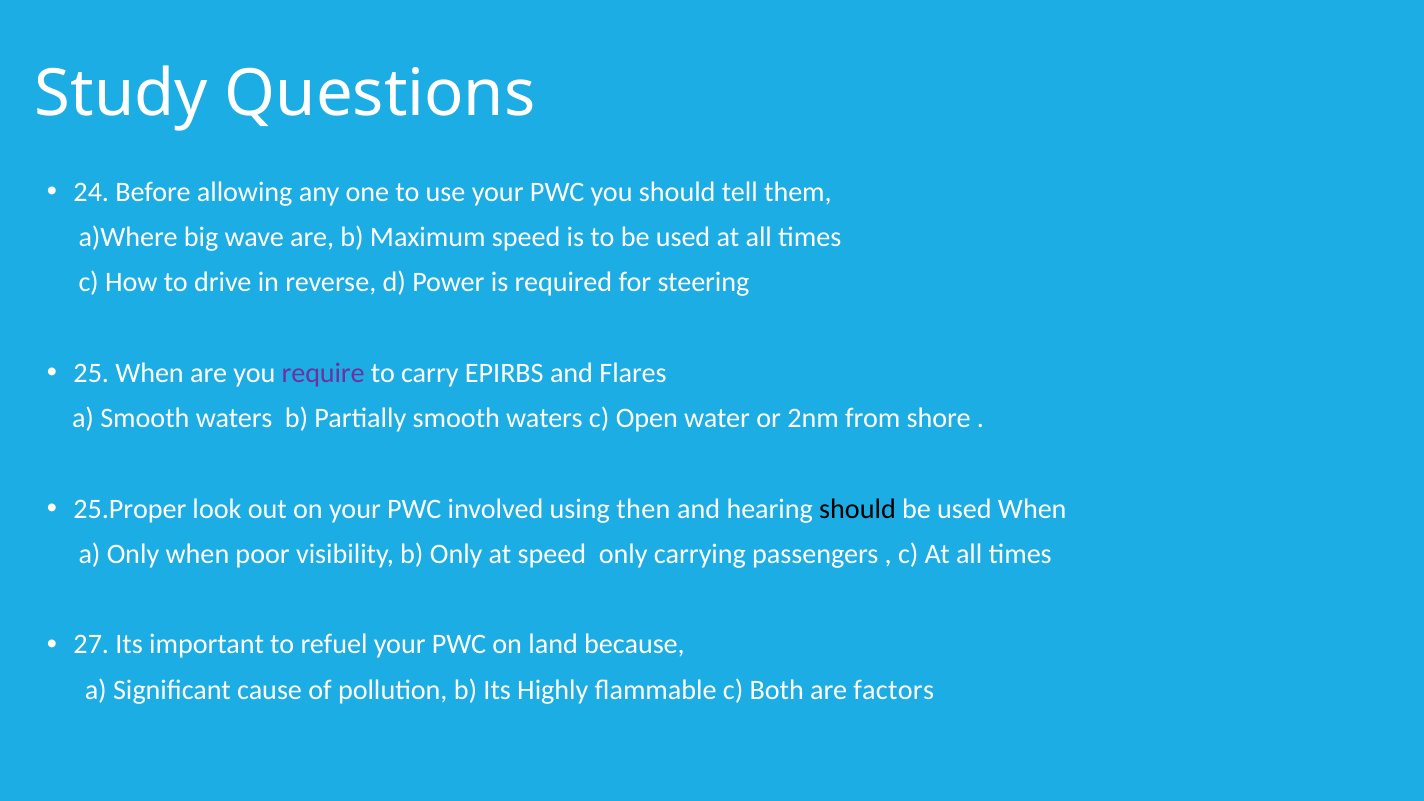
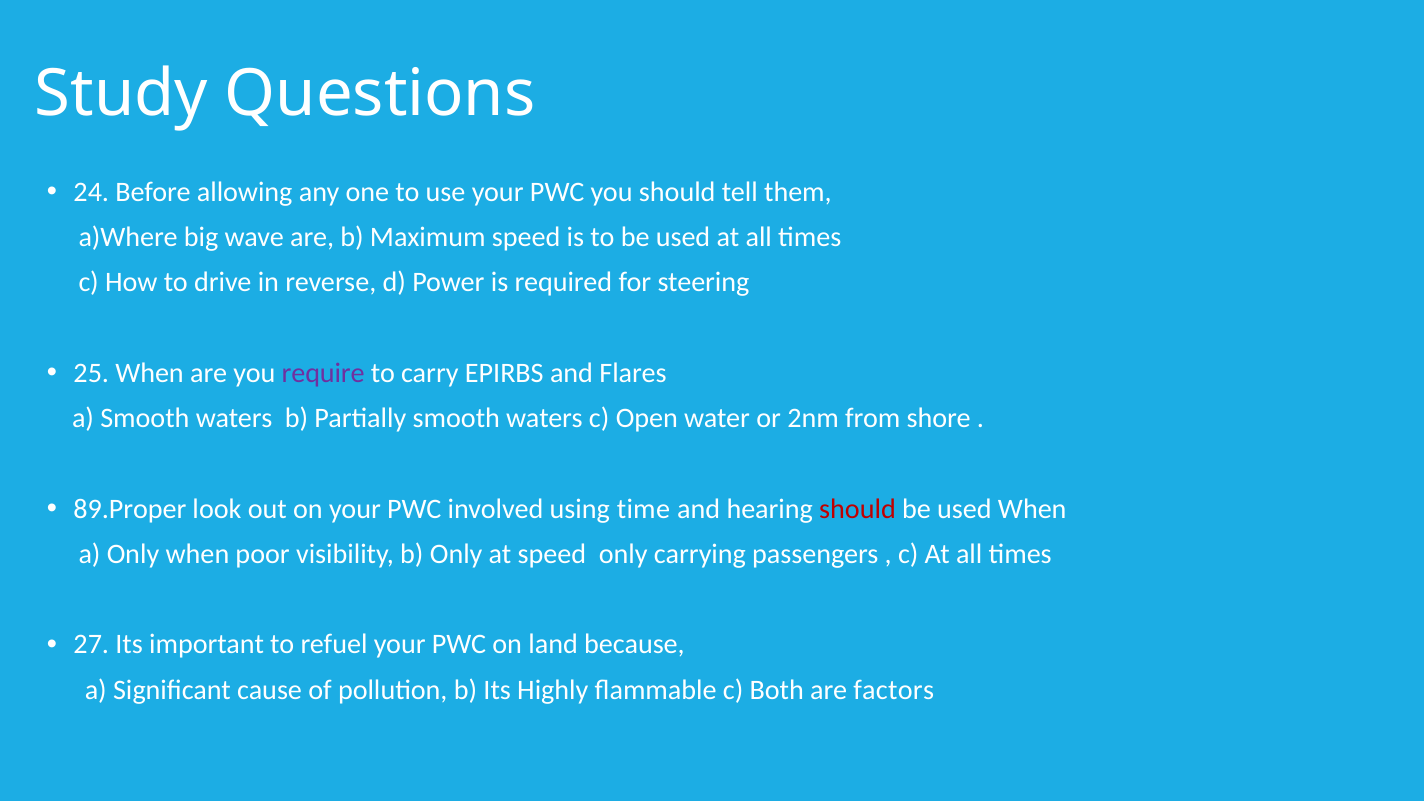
25.Proper: 25.Proper -> 89.Proper
then: then -> time
should at (857, 509) colour: black -> red
